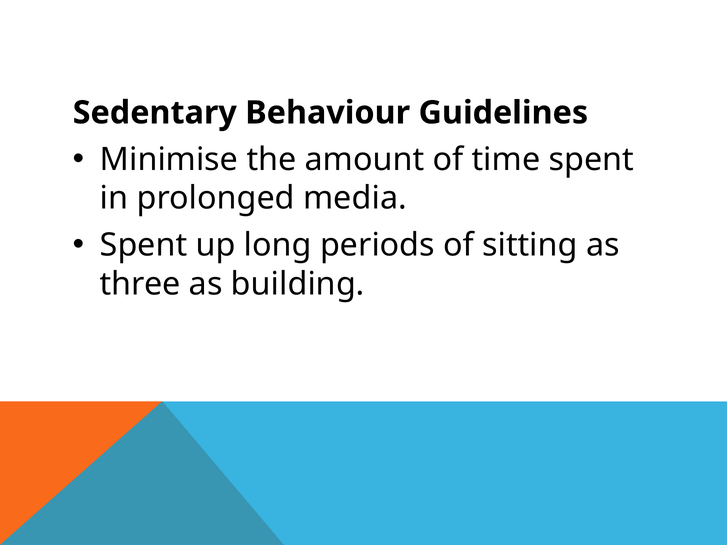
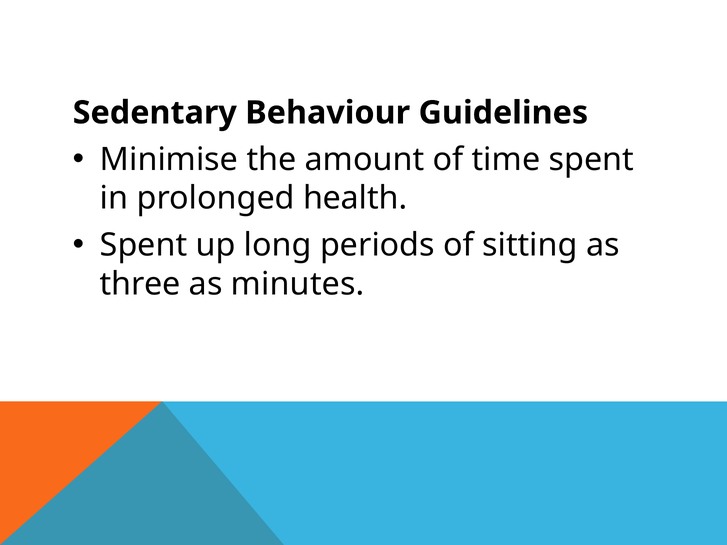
media: media -> health
building: building -> minutes
